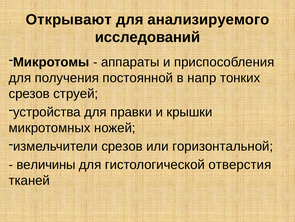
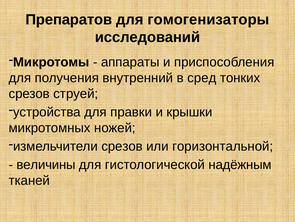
Открывают: Открывают -> Препаратов
анализируемого: анализируемого -> гомогенизаторы
постоянной: постоянной -> внутренний
напр: напр -> сред
отверстия: отверстия -> надёжным
